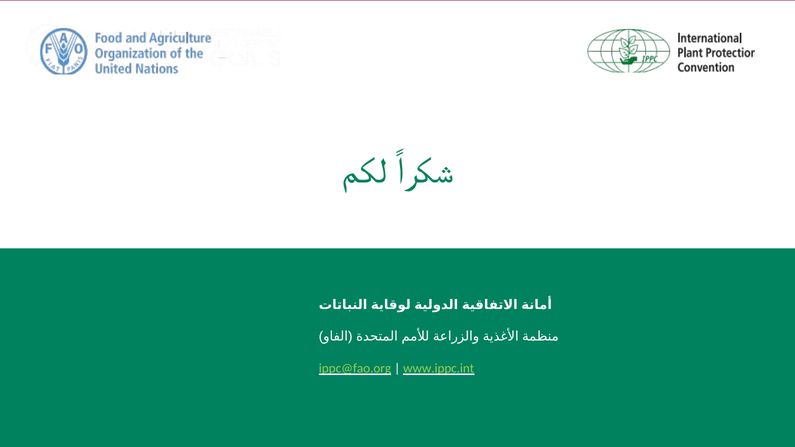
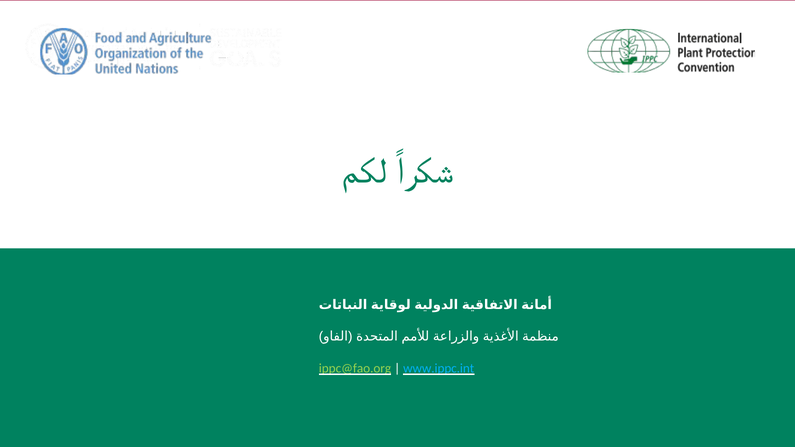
www.ippc.int colour: light green -> light blue
